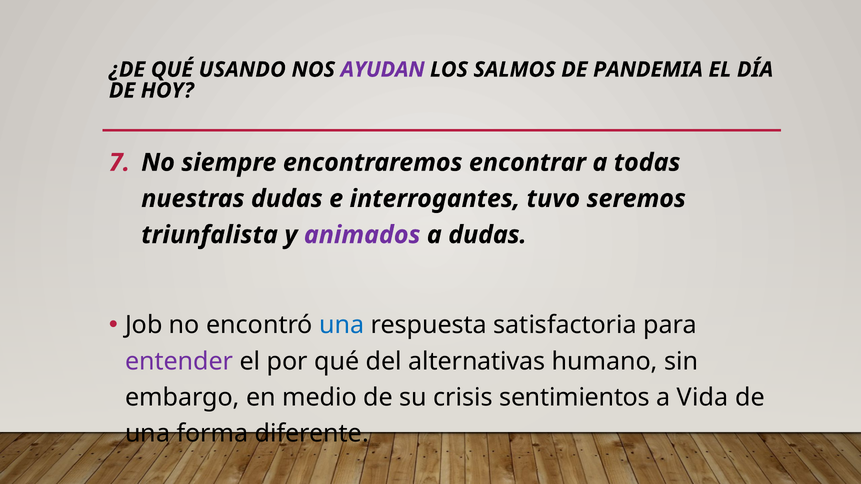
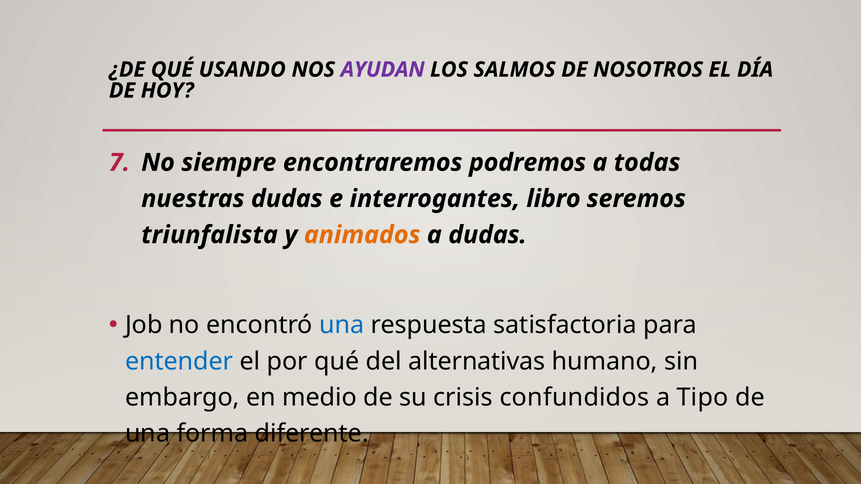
PANDEMIA: PANDEMIA -> NOSOTROS
encontrar: encontrar -> podremos
tuvo: tuvo -> libro
animados colour: purple -> orange
entender colour: purple -> blue
sentimientos: sentimientos -> confundidos
Vida: Vida -> Tipo
